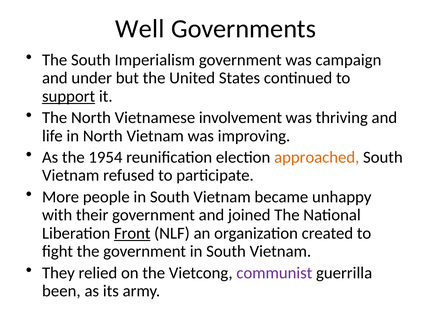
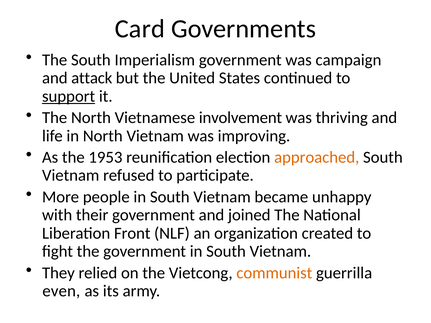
Well: Well -> Card
under: under -> attack
1954: 1954 -> 1953
Front underline: present -> none
communist colour: purple -> orange
been: been -> even
